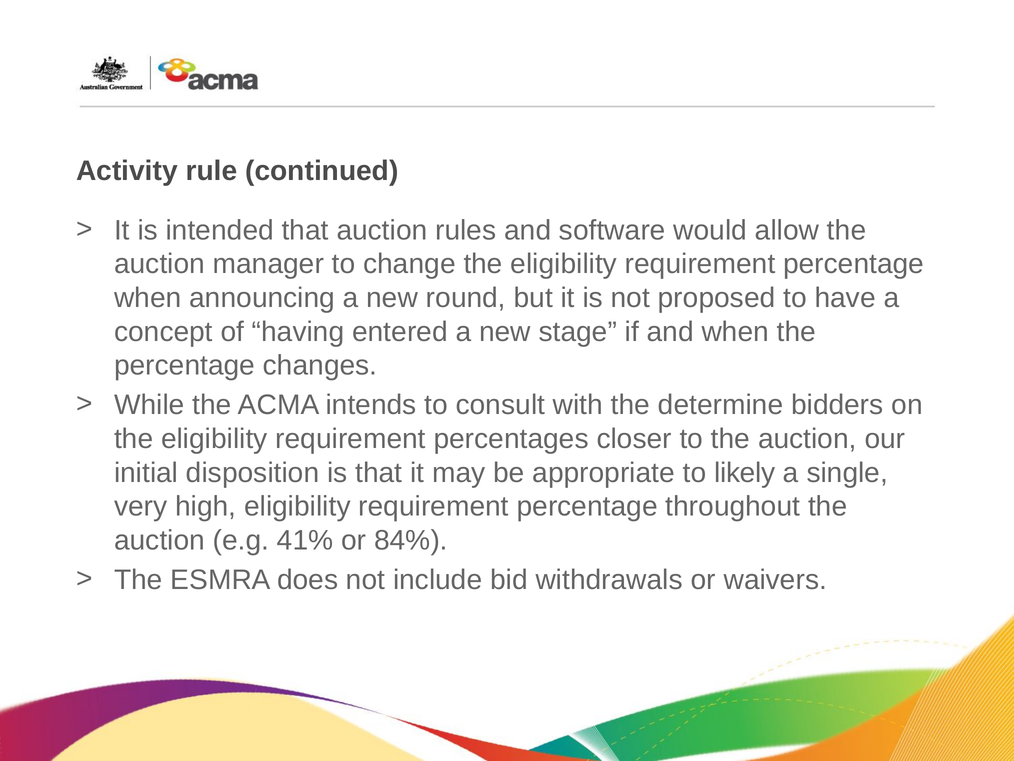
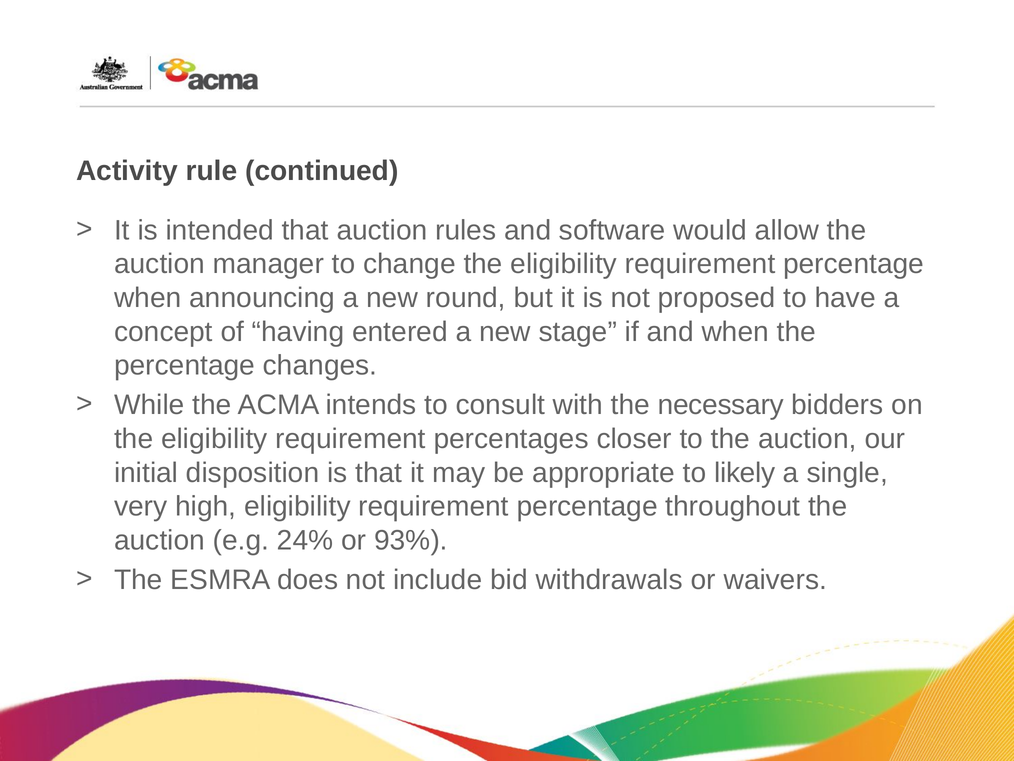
determine: determine -> necessary
41%: 41% -> 24%
84%: 84% -> 93%
